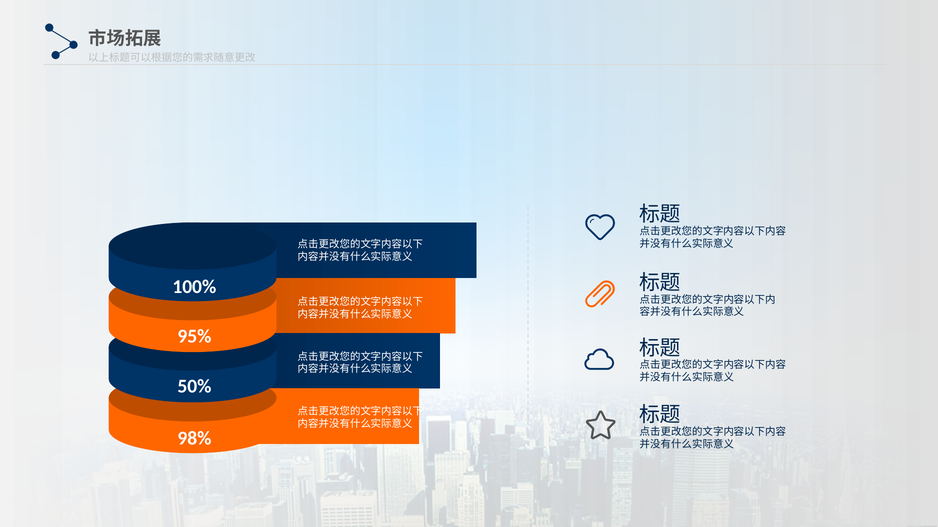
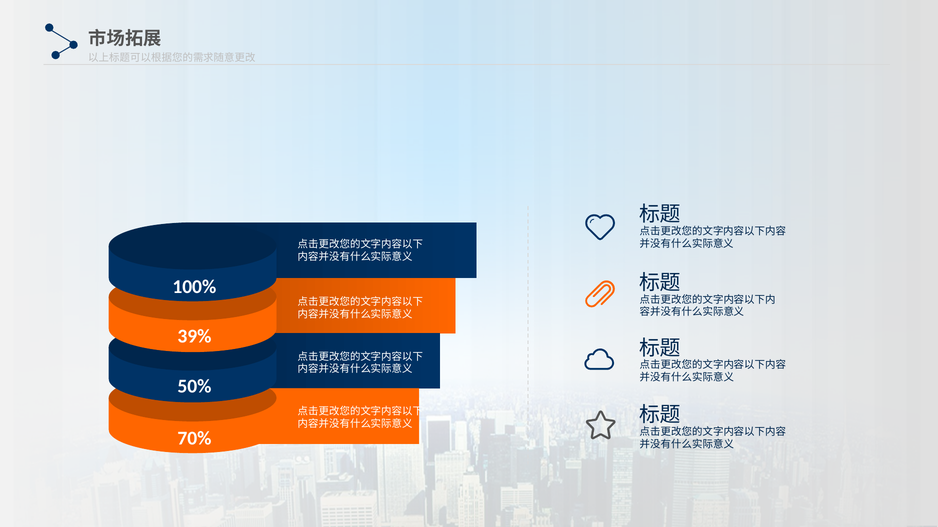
95%: 95% -> 39%
98%: 98% -> 70%
